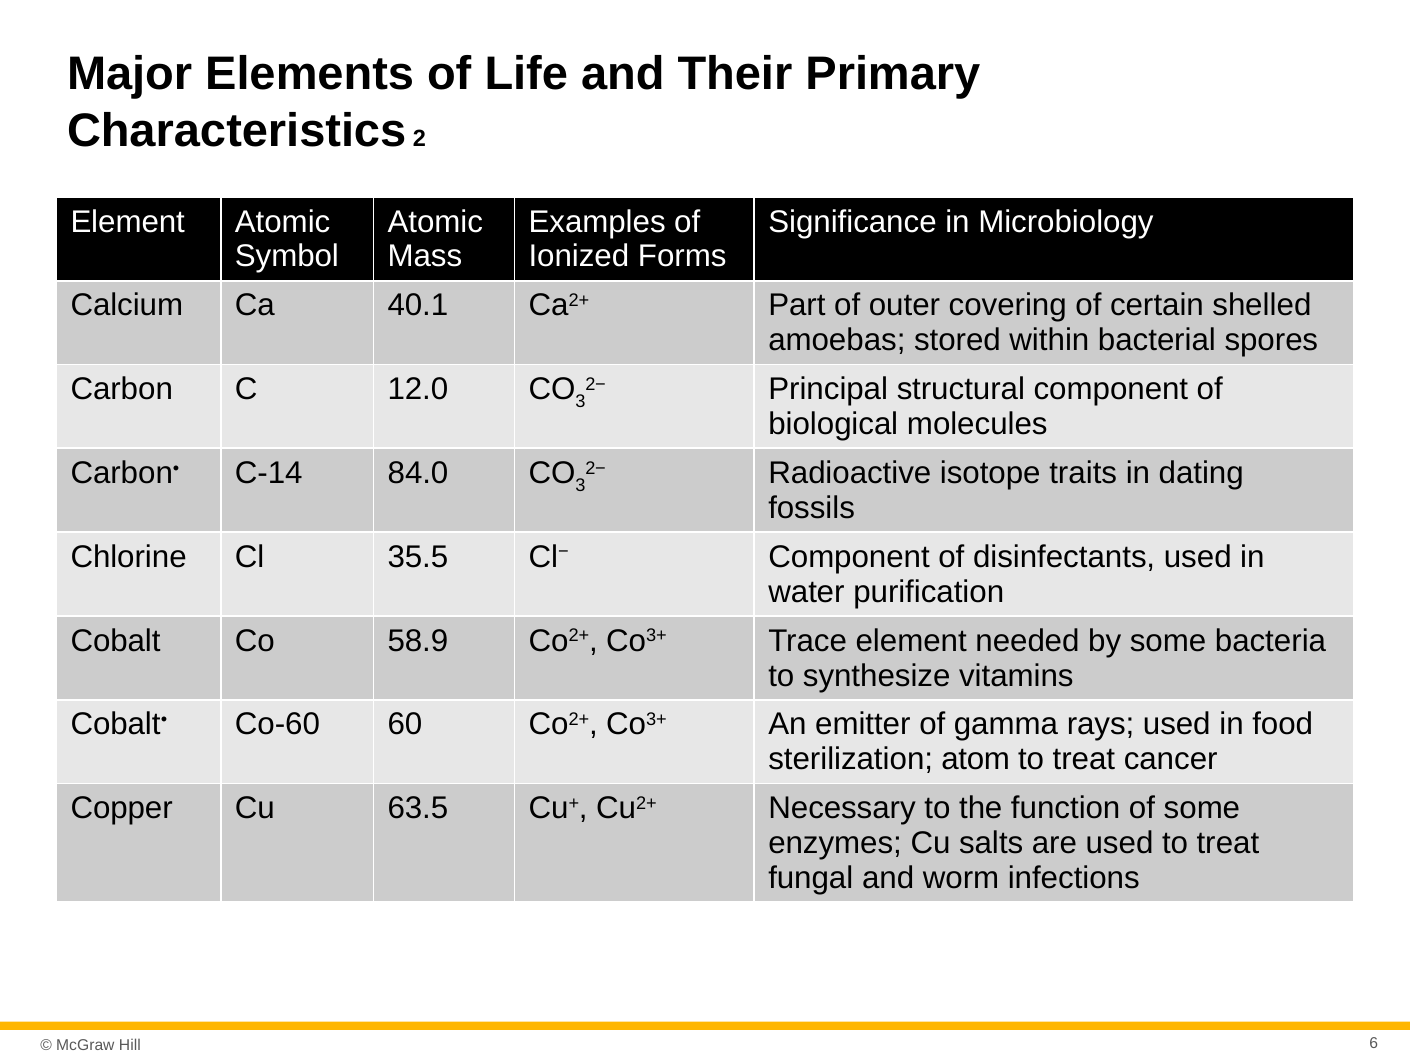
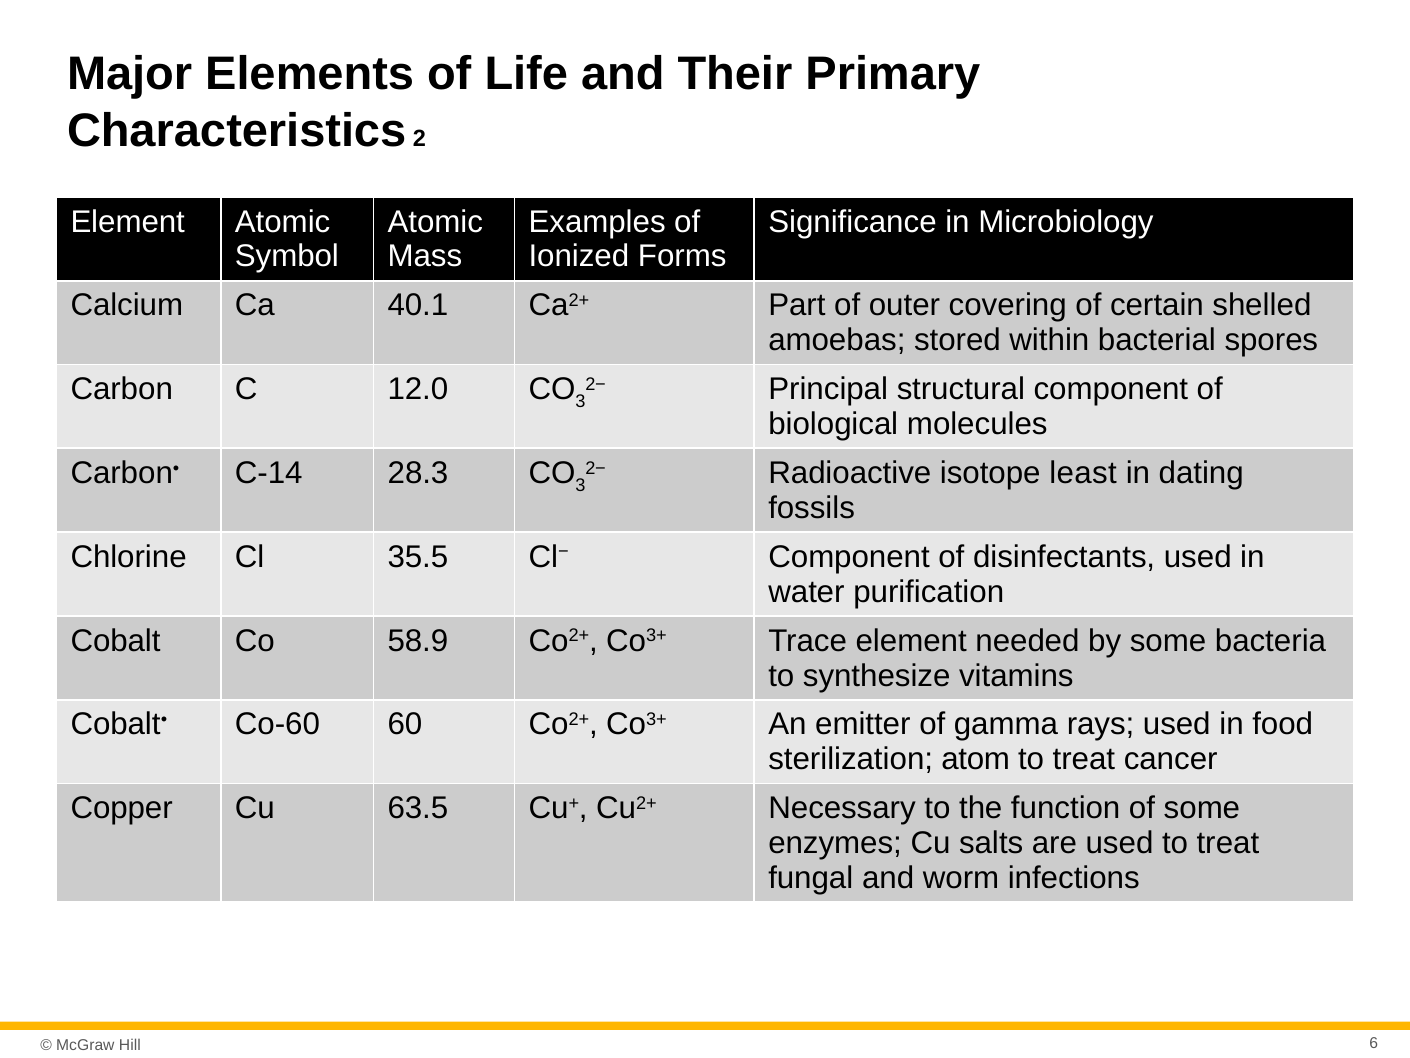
84.0: 84.0 -> 28.3
traits: traits -> least
